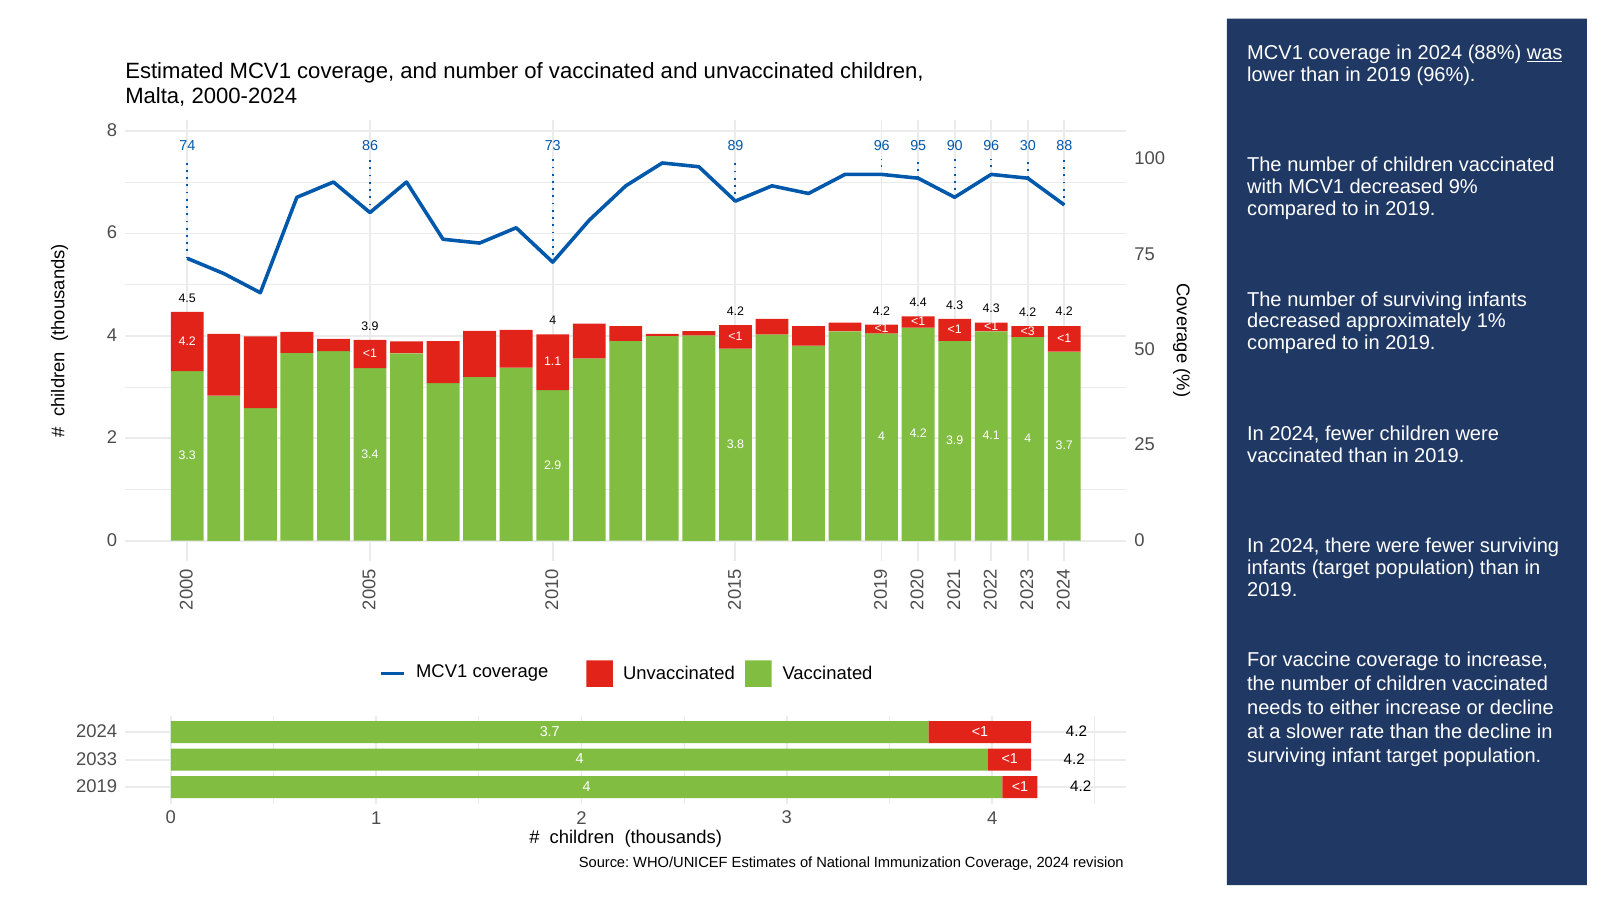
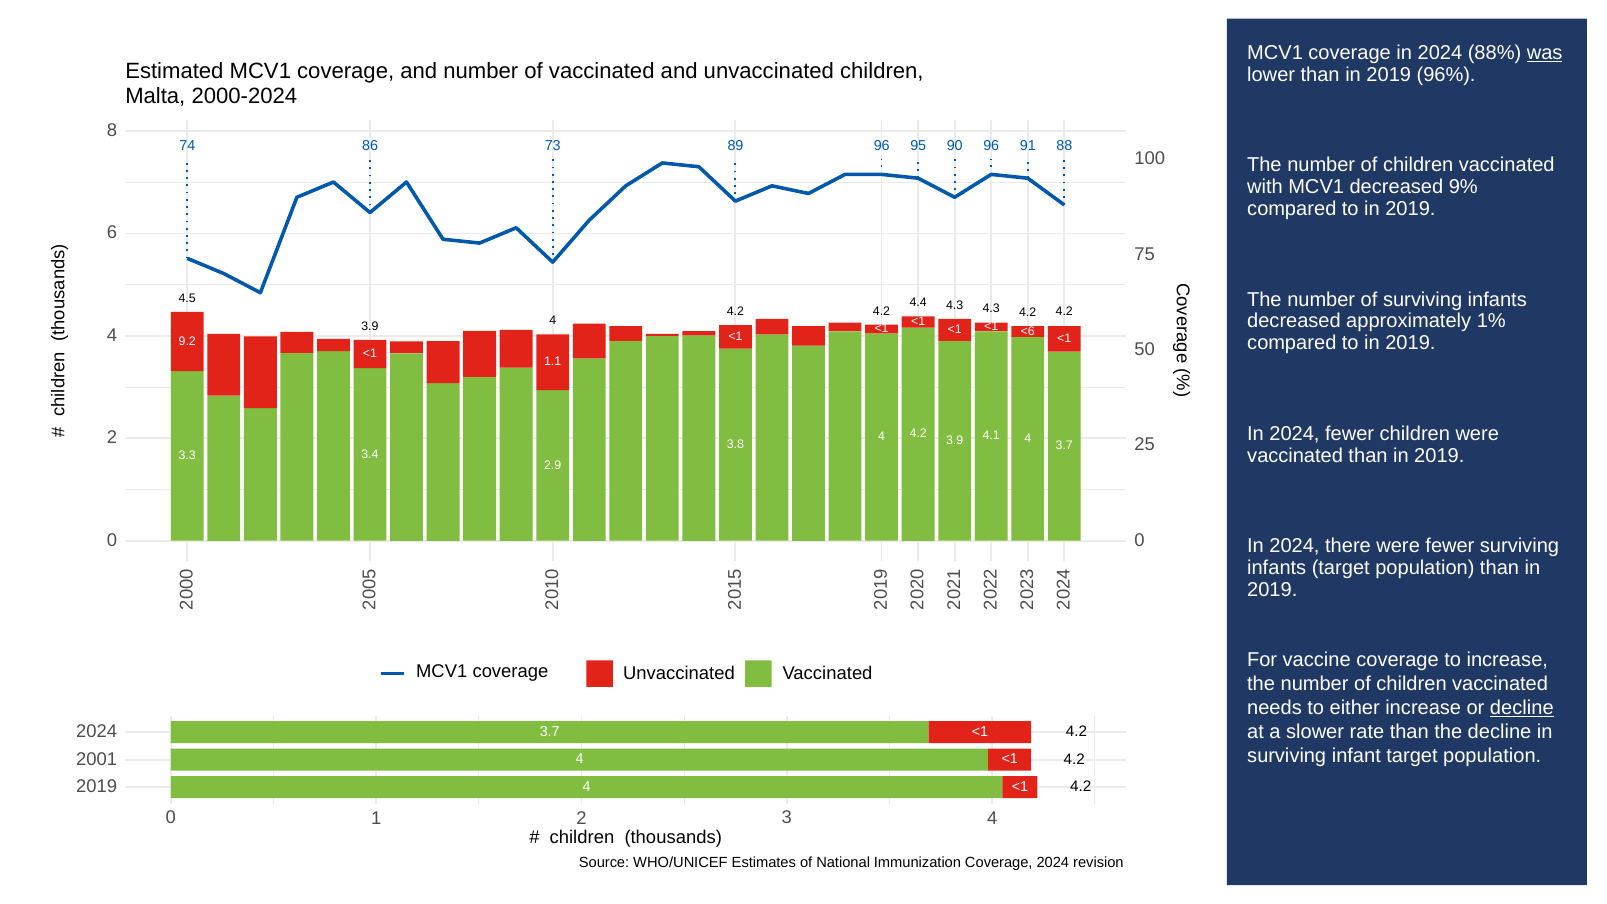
30: 30 -> 91
<3: <3 -> <6
4.2 at (187, 341): 4.2 -> 9.2
decline at (1522, 708) underline: none -> present
2033: 2033 -> 2001
